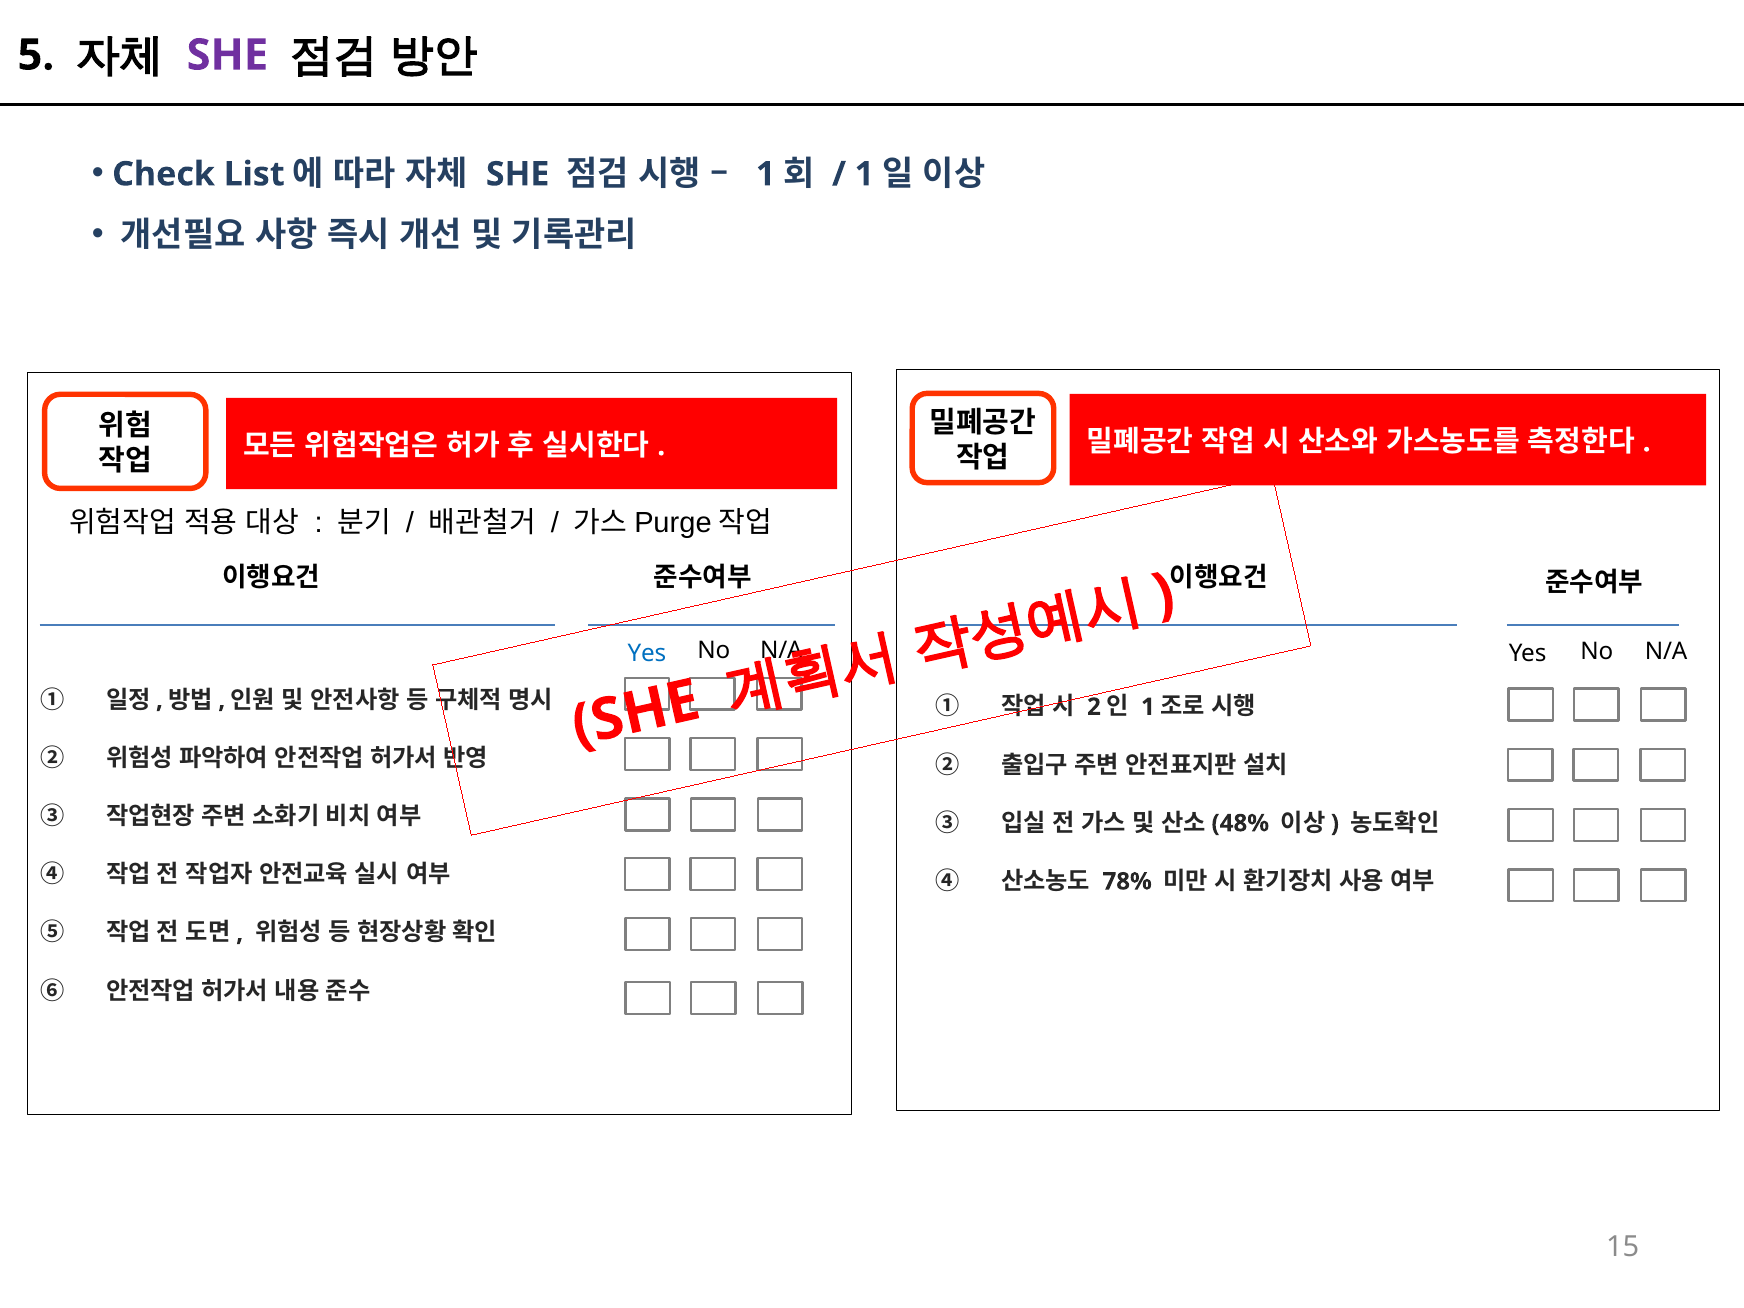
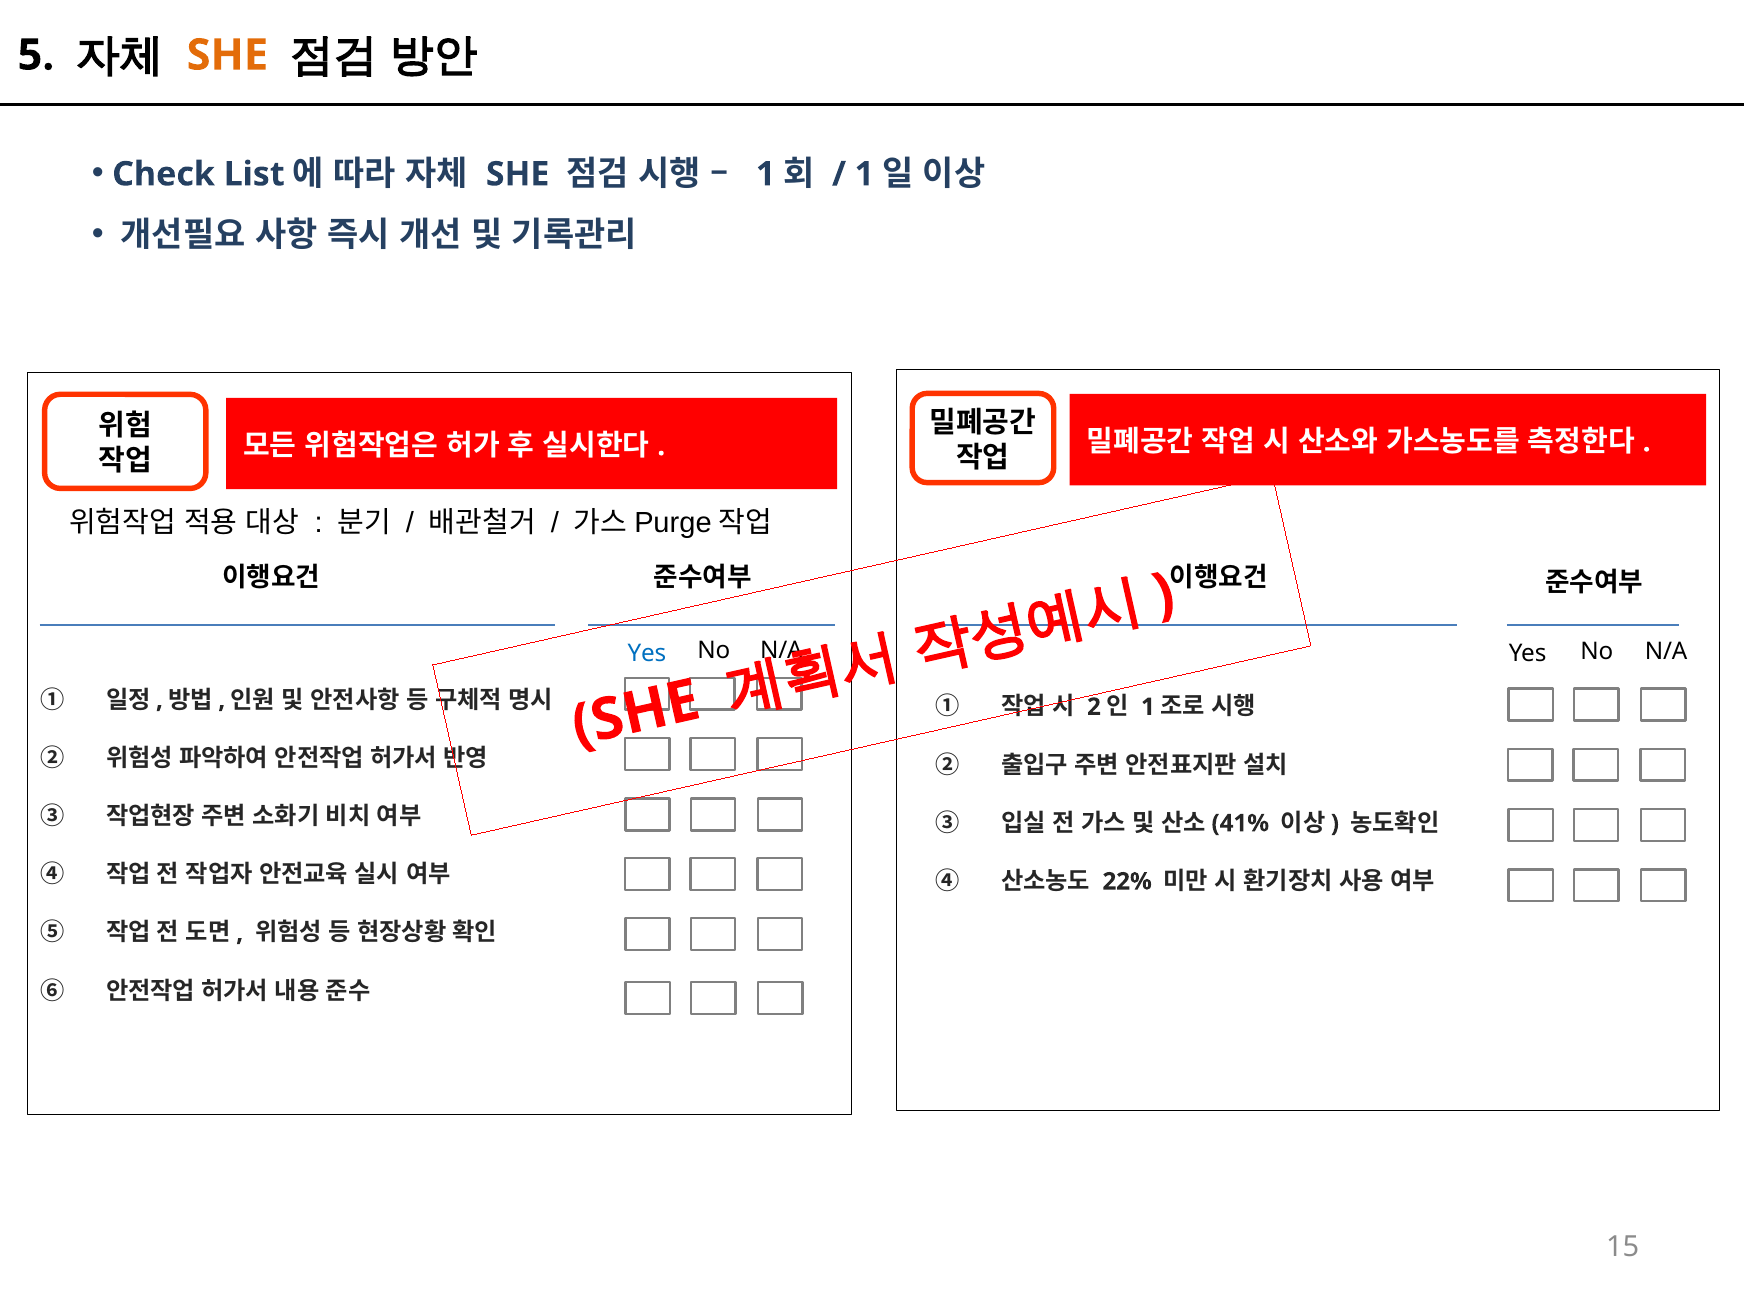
SHE at (227, 55) colour: purple -> orange
48%: 48% -> 41%
78%: 78% -> 22%
